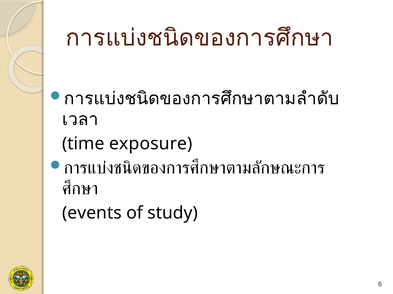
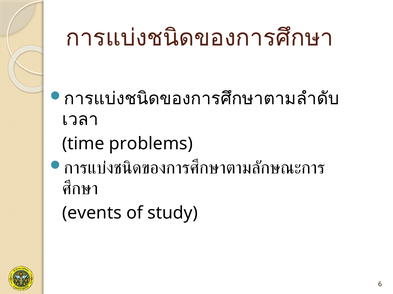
exposure: exposure -> problems
